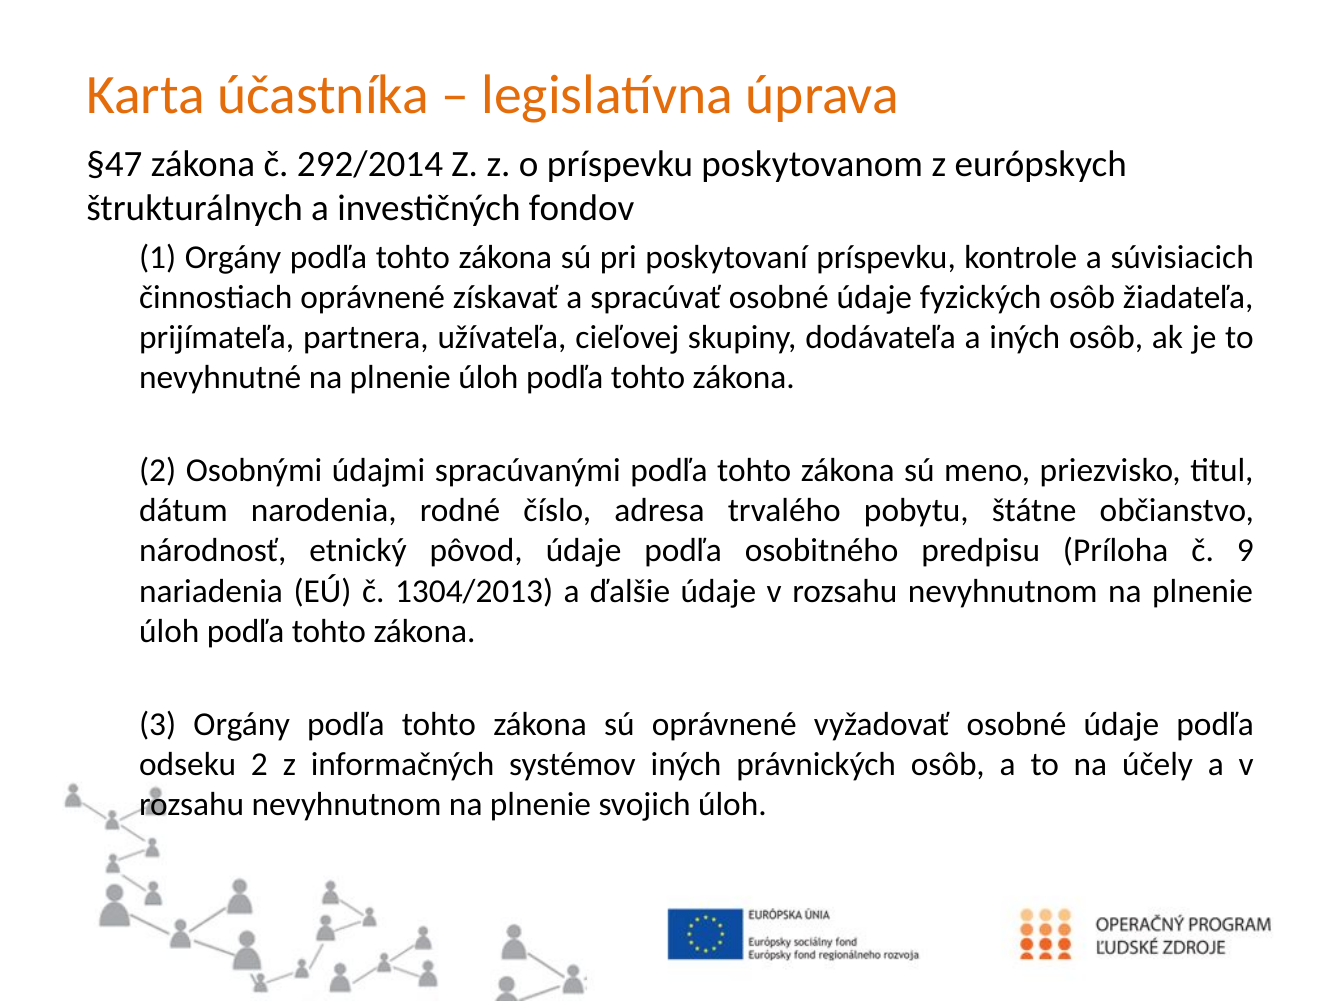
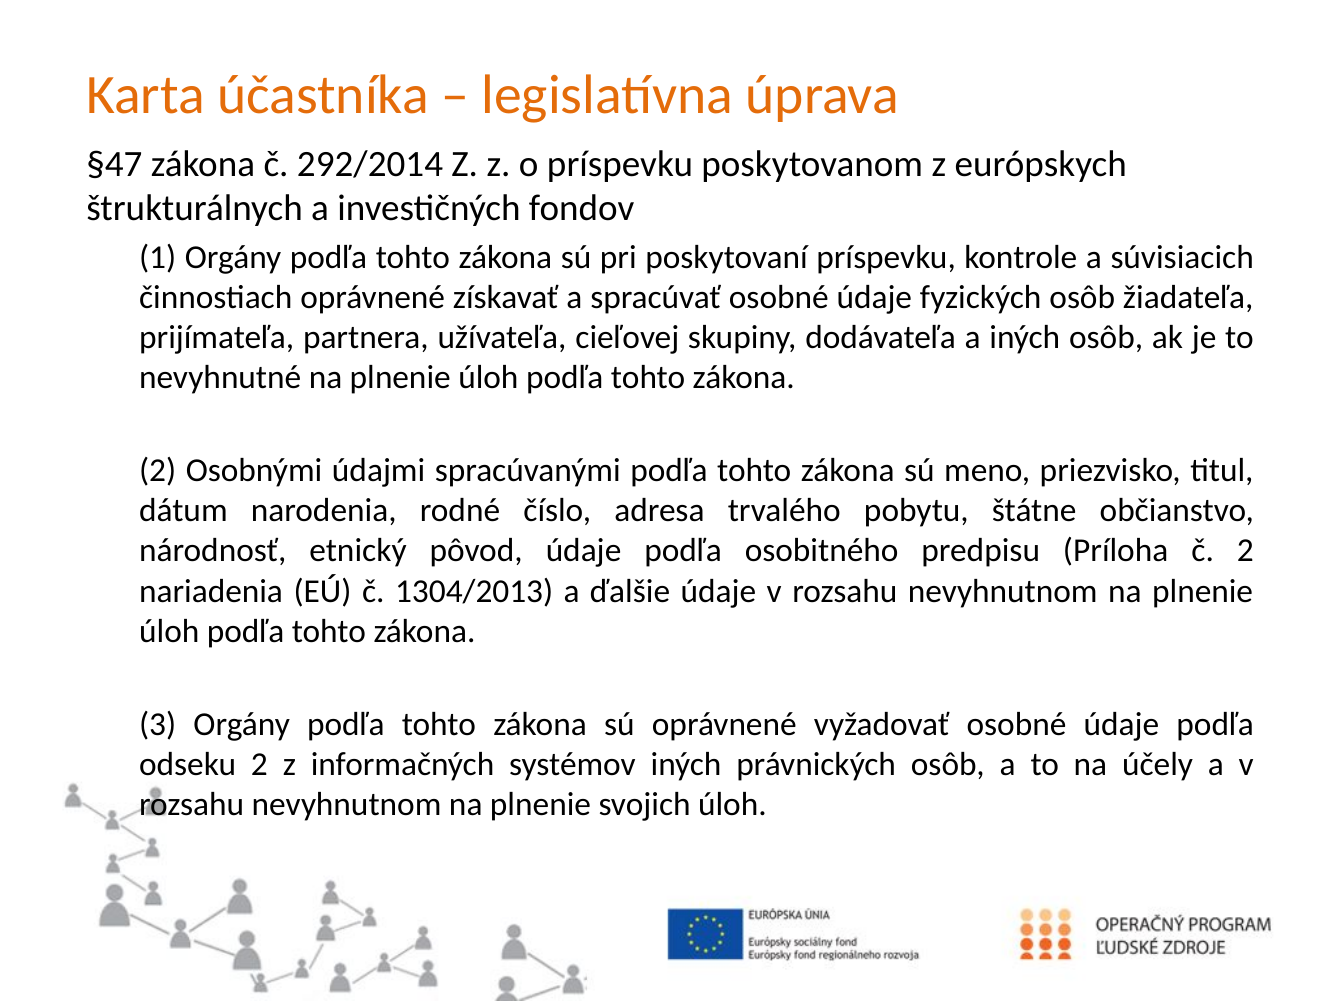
č 9: 9 -> 2
